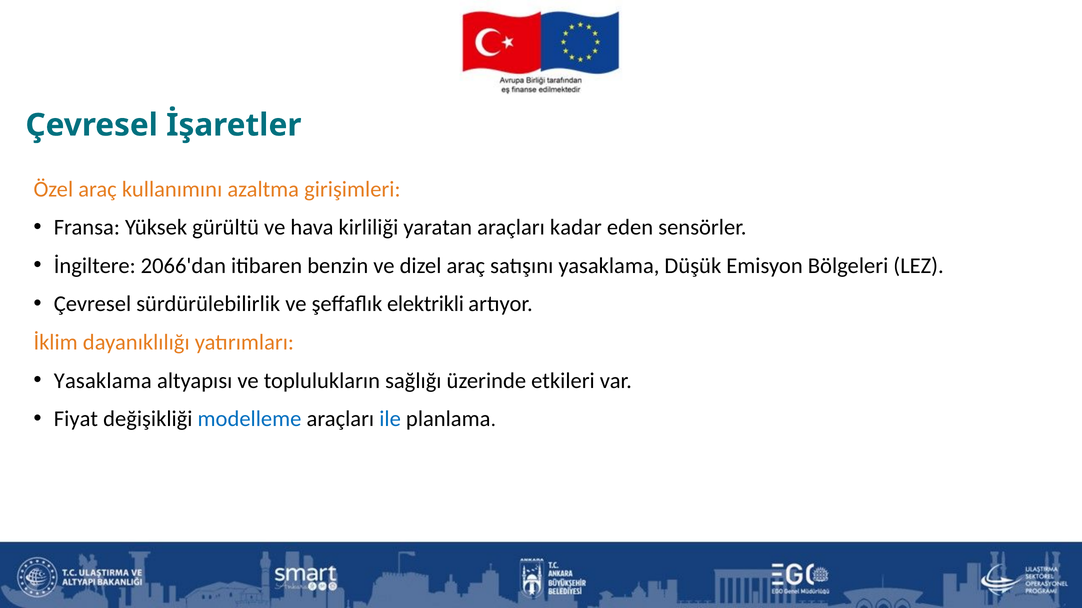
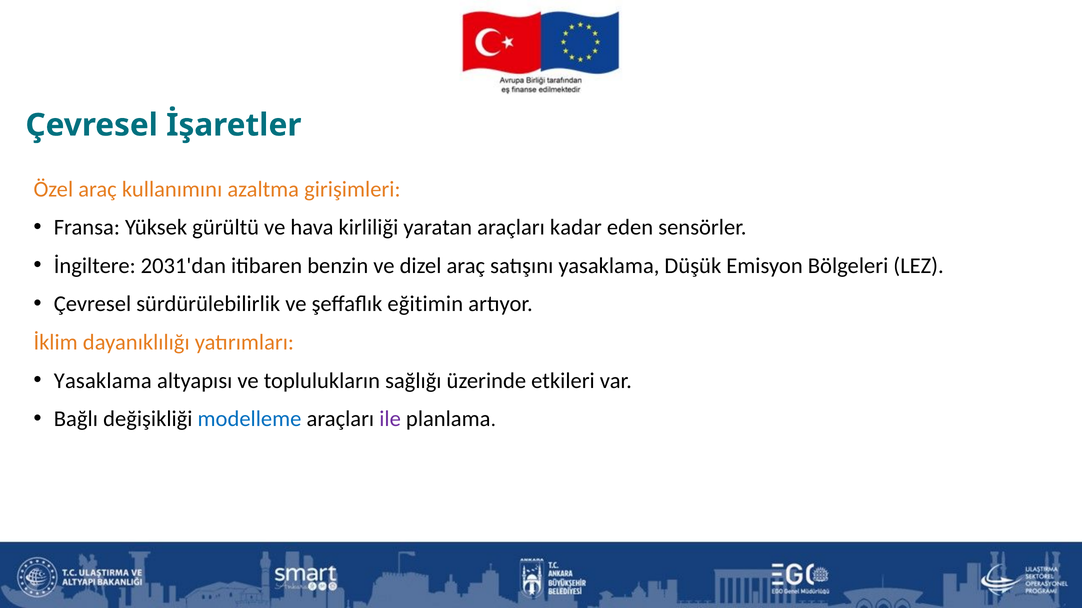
2066'dan: 2066'dan -> 2031'dan
elektrikli: elektrikli -> eğitimin
Fiyat: Fiyat -> Bağlı
ile colour: blue -> purple
